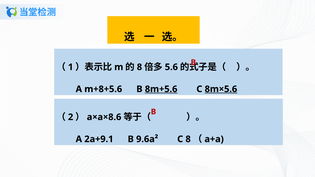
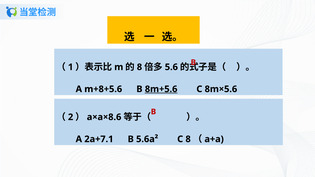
8m×5.6 underline: present -> none
2a+9.1: 2a+9.1 -> 2a+7.1
9.6a²: 9.6a² -> 5.6a²
